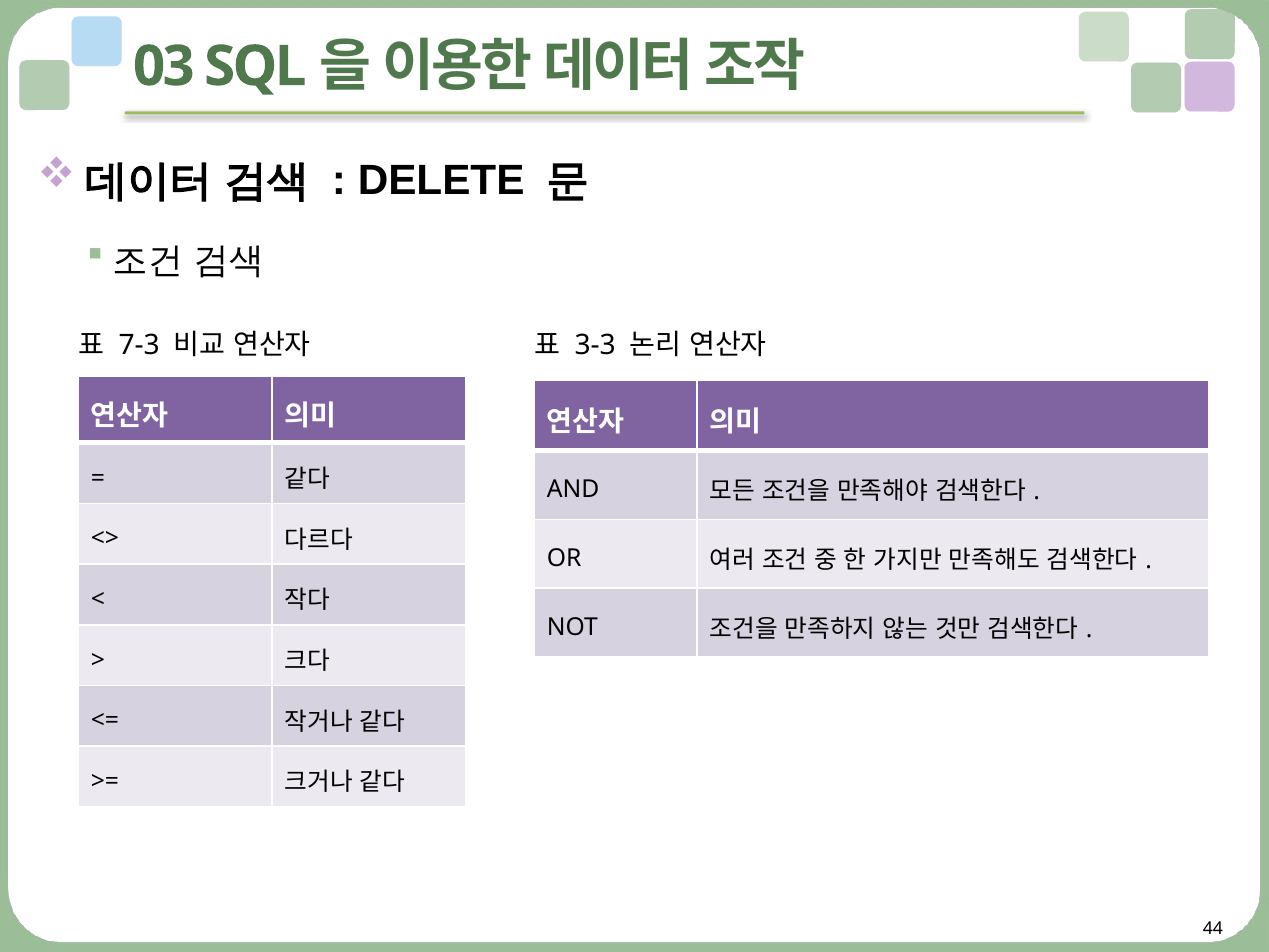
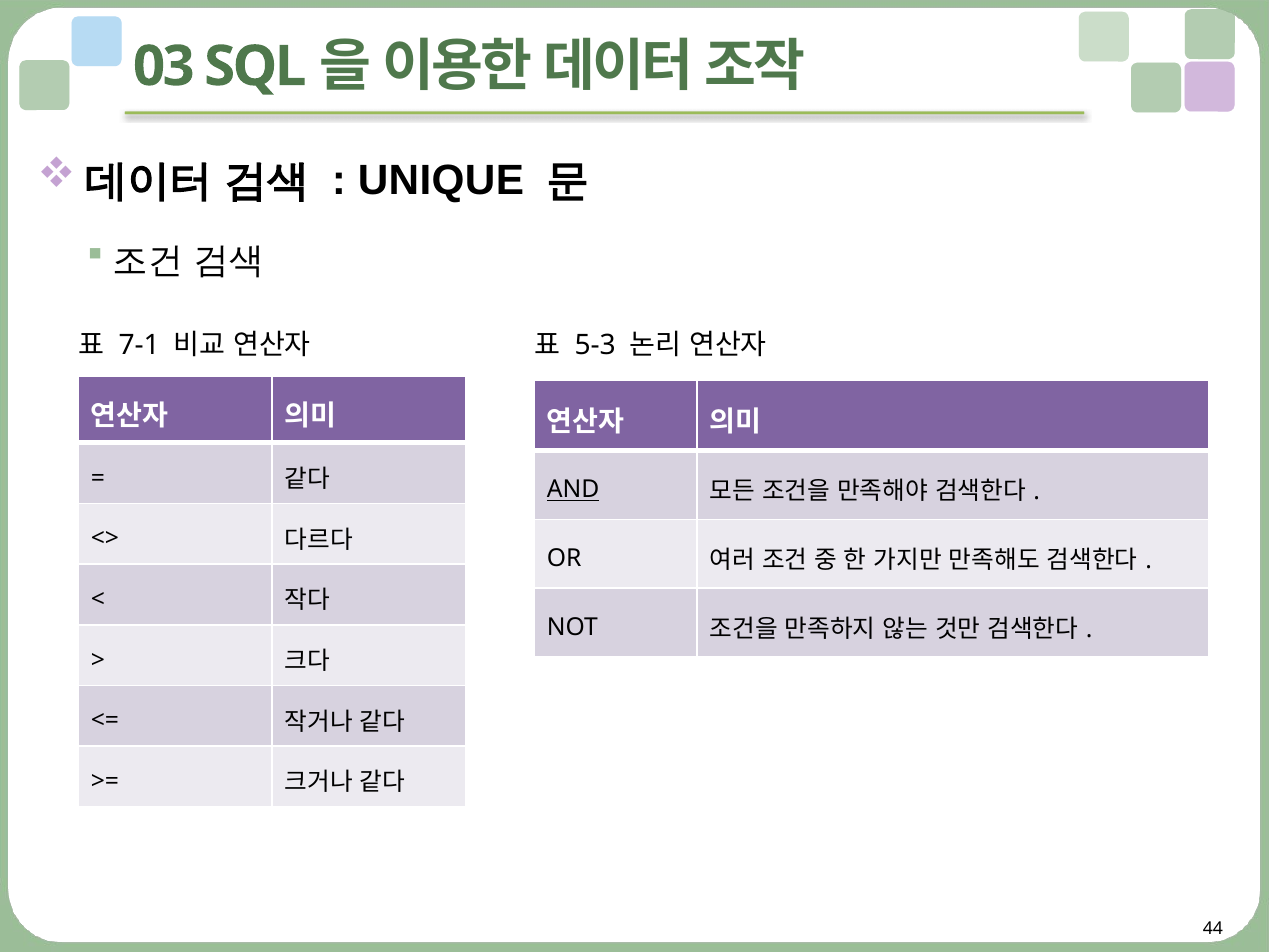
DELETE: DELETE -> UNIQUE
7-3: 7-3 -> 7-1
3-3: 3-3 -> 5-3
AND underline: none -> present
